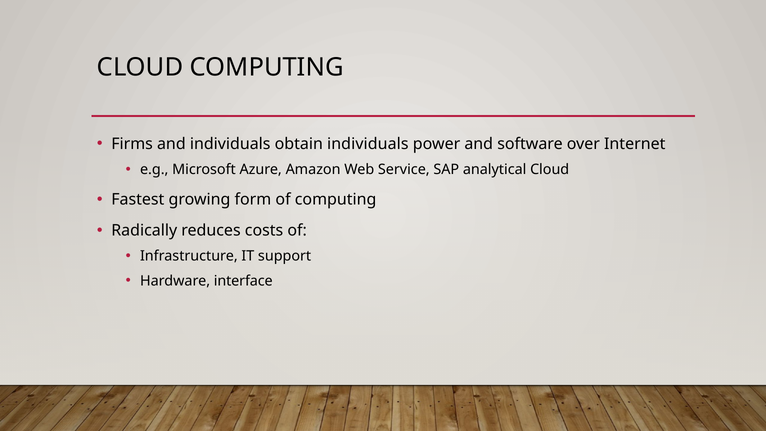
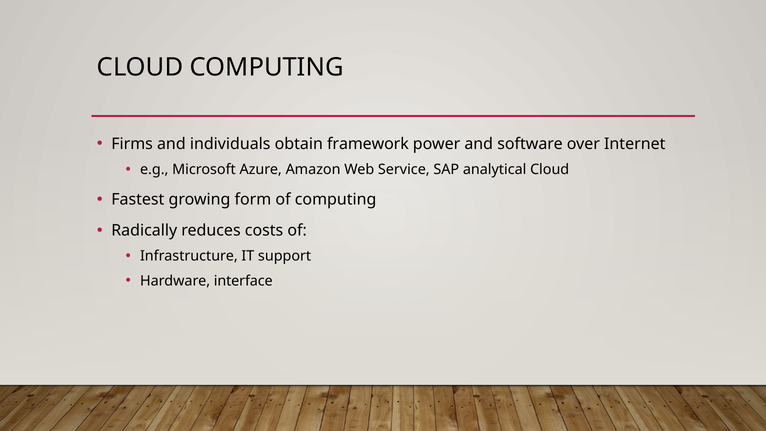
obtain individuals: individuals -> framework
